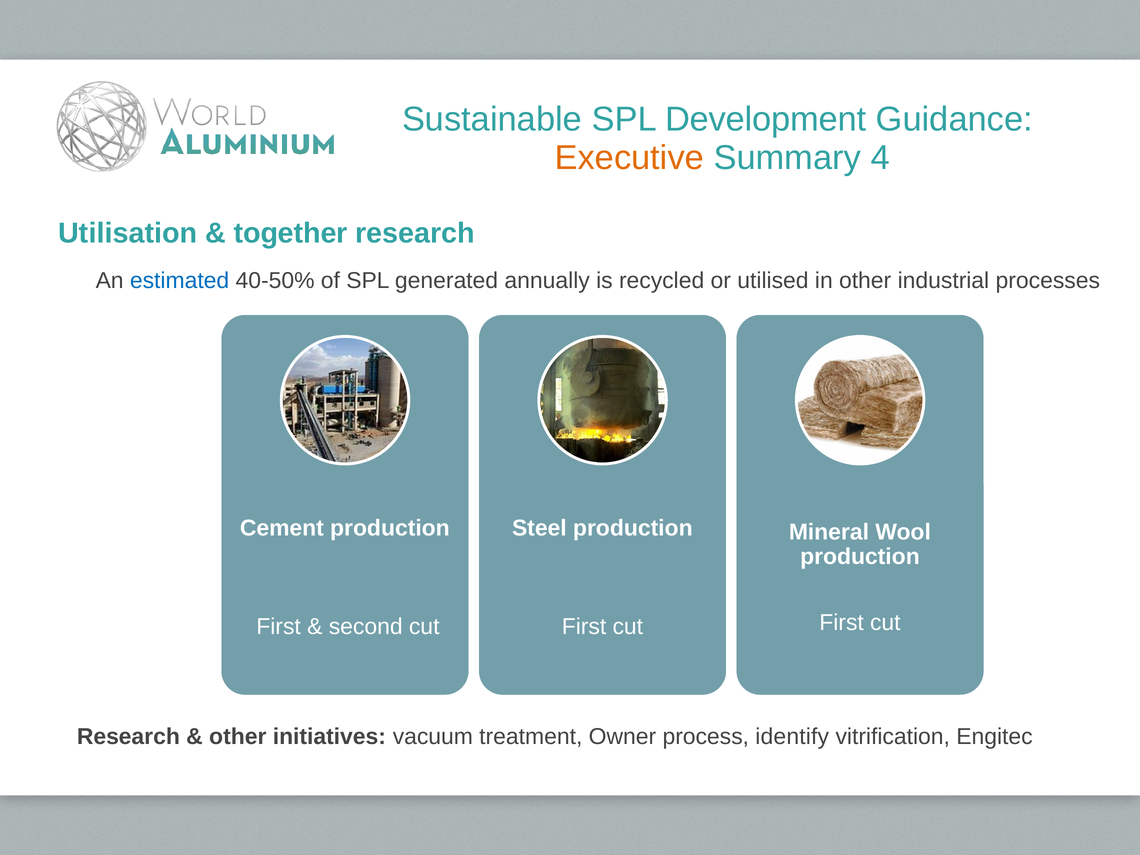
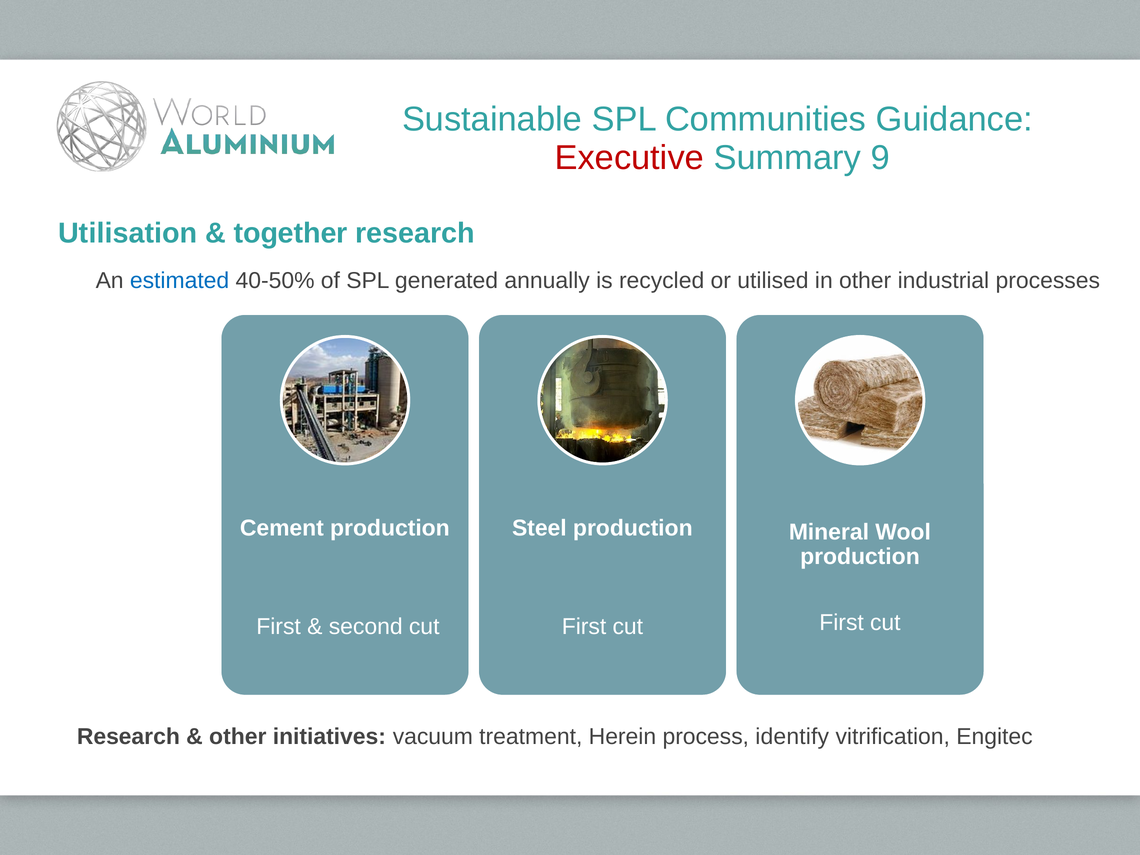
Development: Development -> Communities
Executive colour: orange -> red
4: 4 -> 9
Owner: Owner -> Herein
